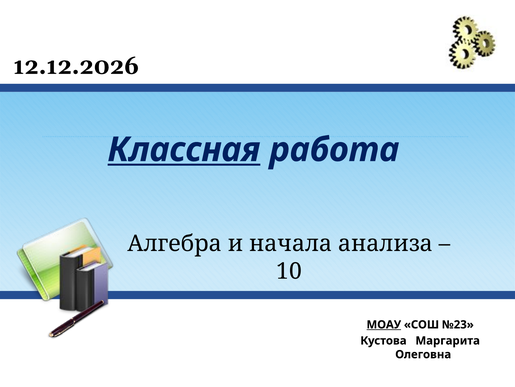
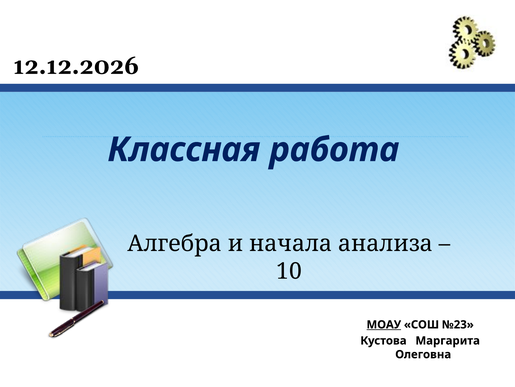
Классная underline: present -> none
